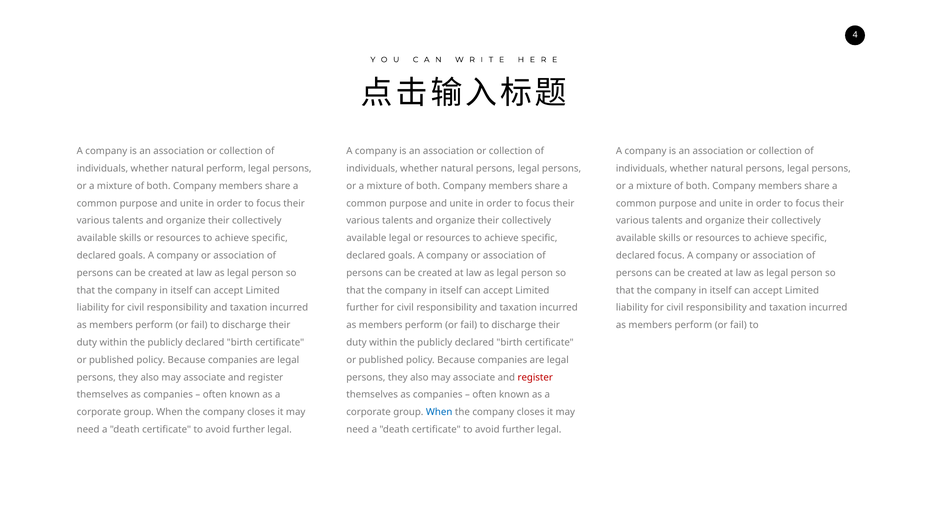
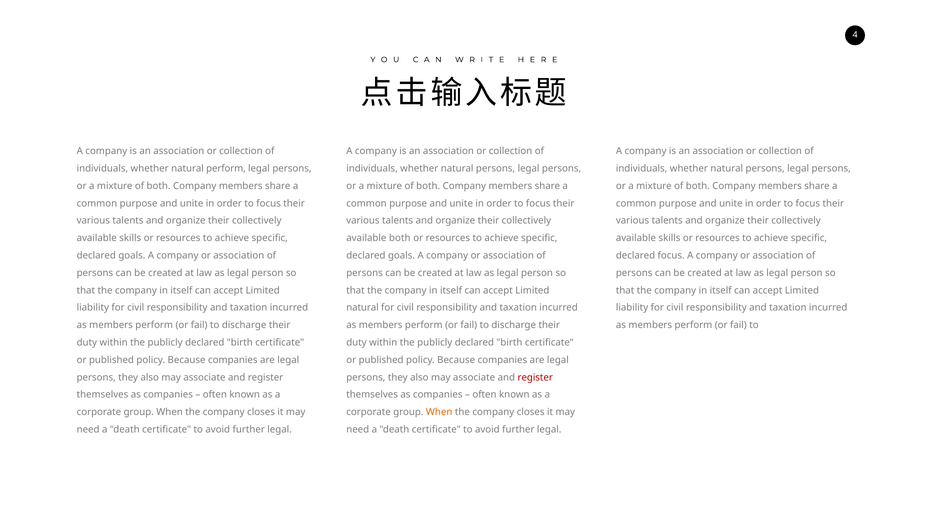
available legal: legal -> both
further at (362, 308): further -> natural
When at (439, 412) colour: blue -> orange
